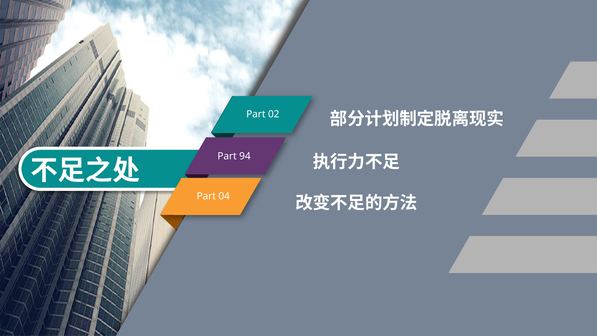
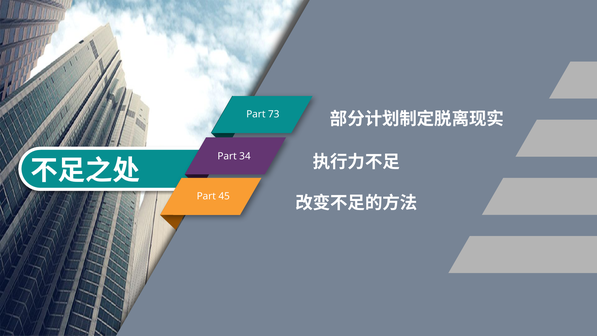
02: 02 -> 73
94: 94 -> 34
04: 04 -> 45
